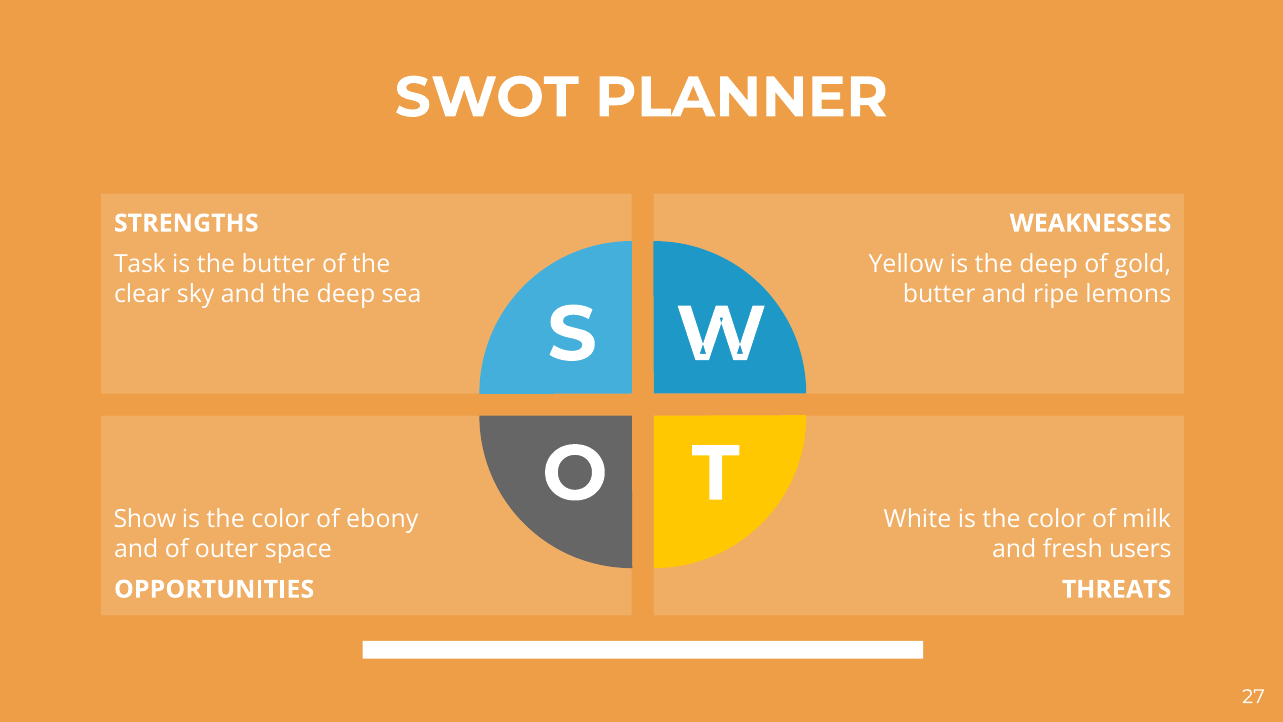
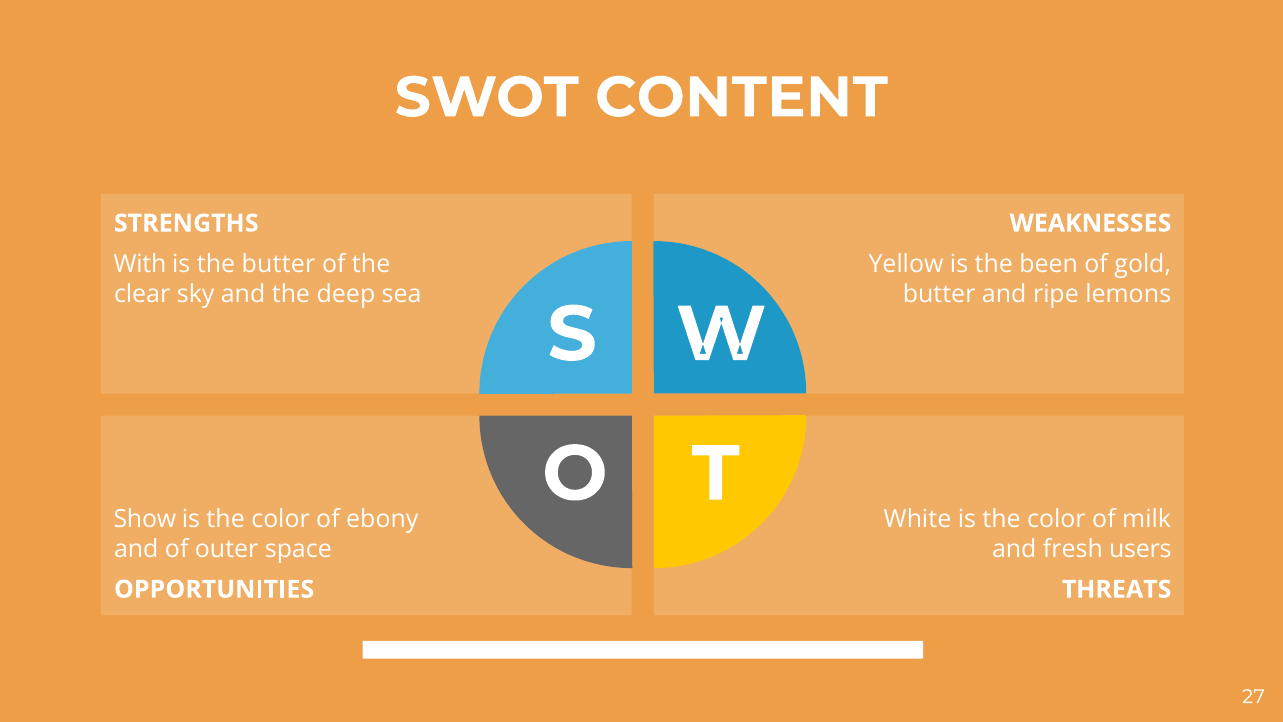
PLANNER: PLANNER -> CONTENT
Task: Task -> With
is the deep: deep -> been
